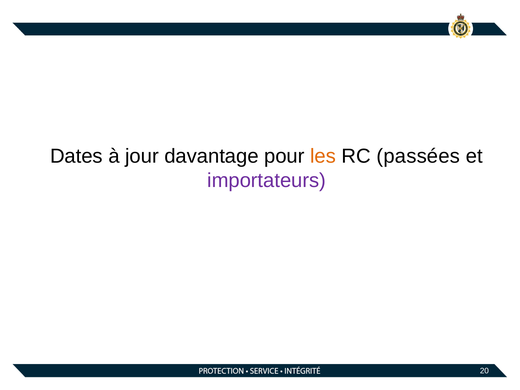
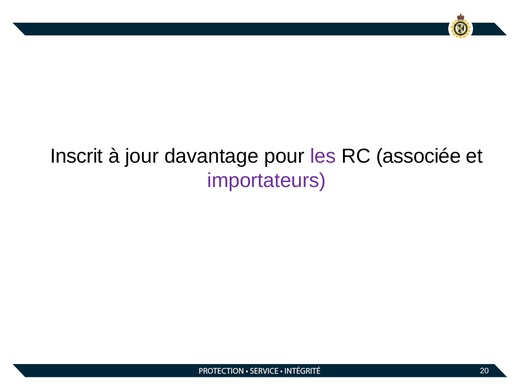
Dates: Dates -> Inscrit
les colour: orange -> purple
passées: passées -> associée
